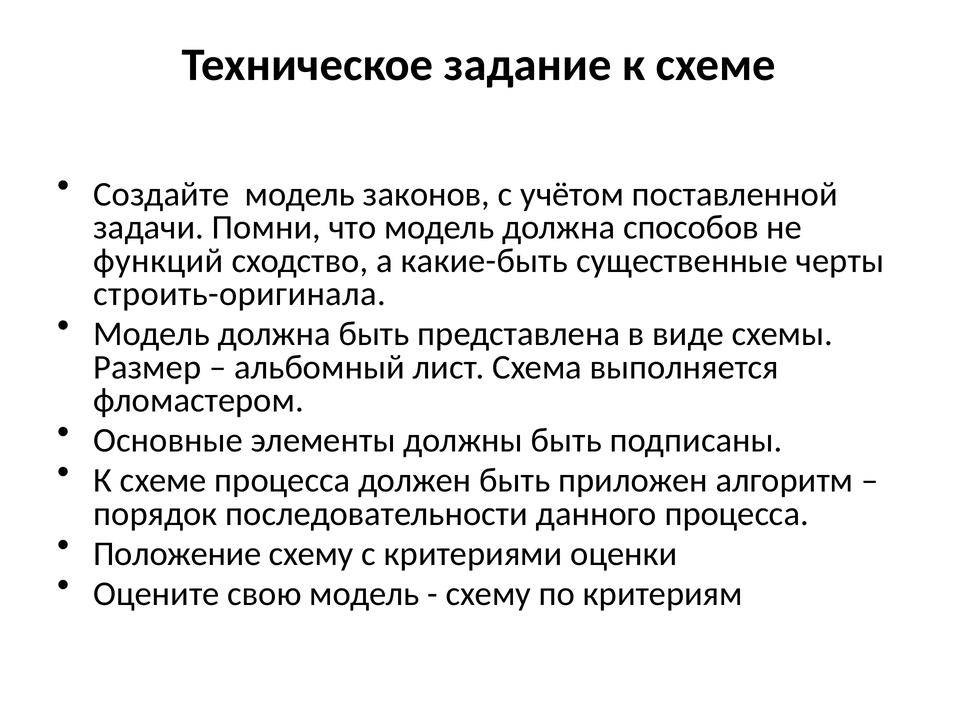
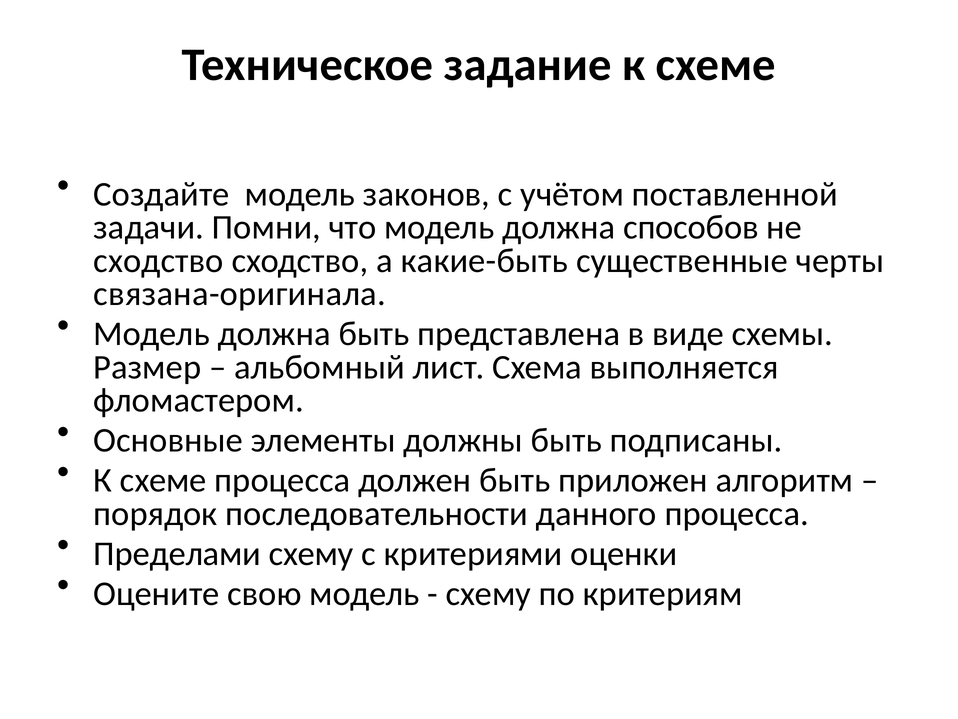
функций at (158, 261): функций -> сходство
строить-оригинала: строить-оригинала -> связана-оригинала
Положение: Положение -> Пределами
